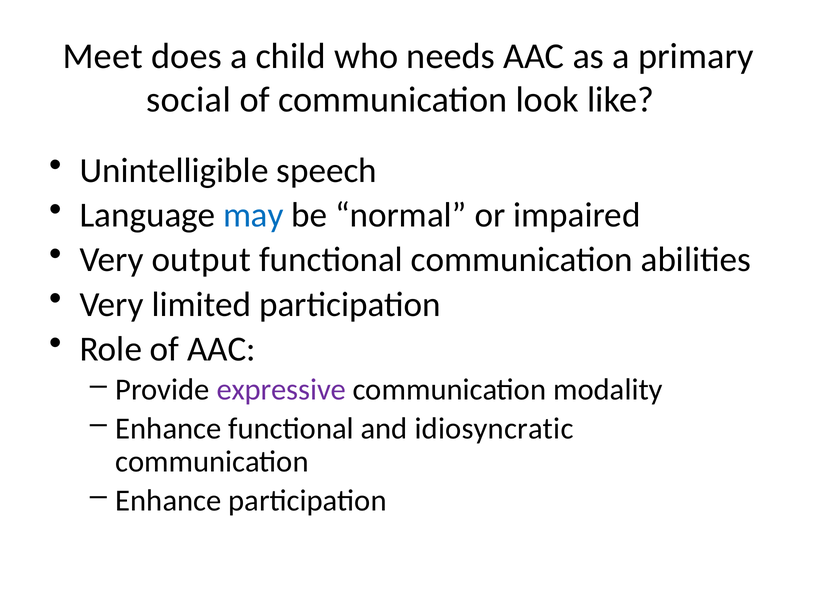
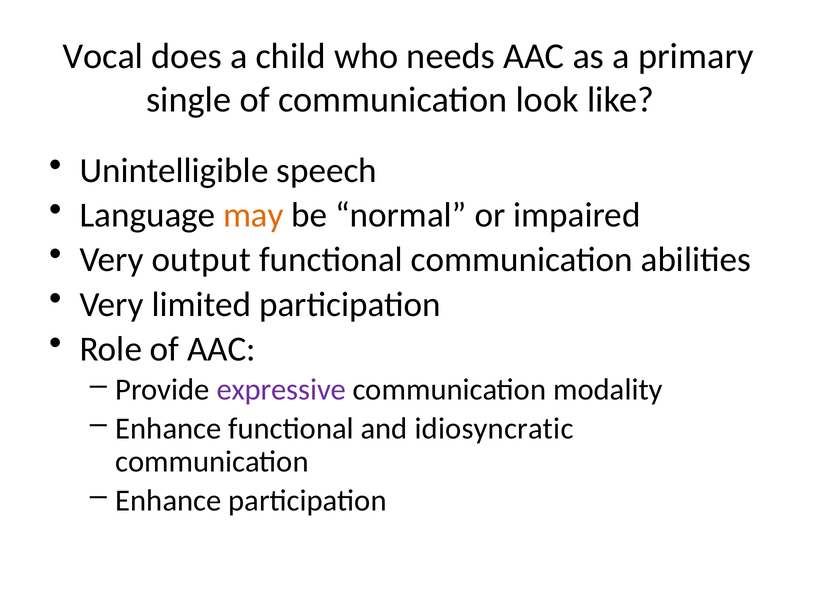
Meet: Meet -> Vocal
social: social -> single
may colour: blue -> orange
